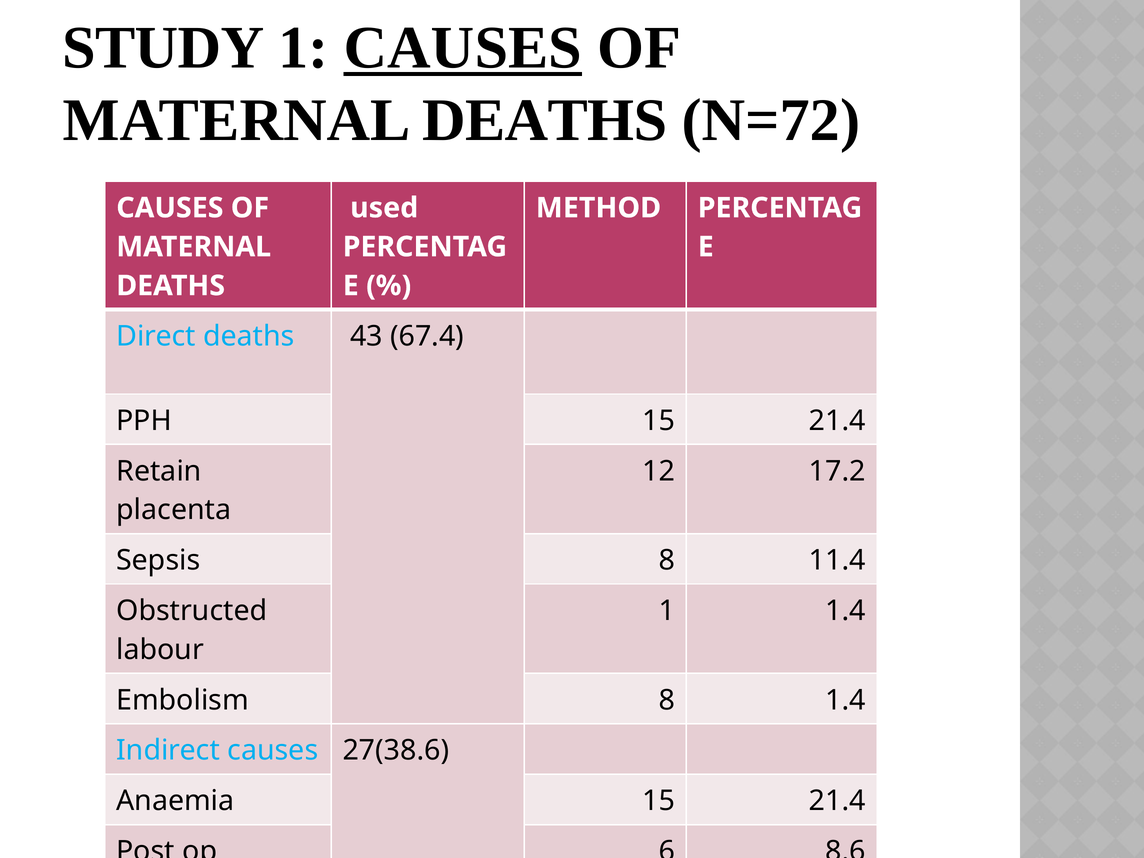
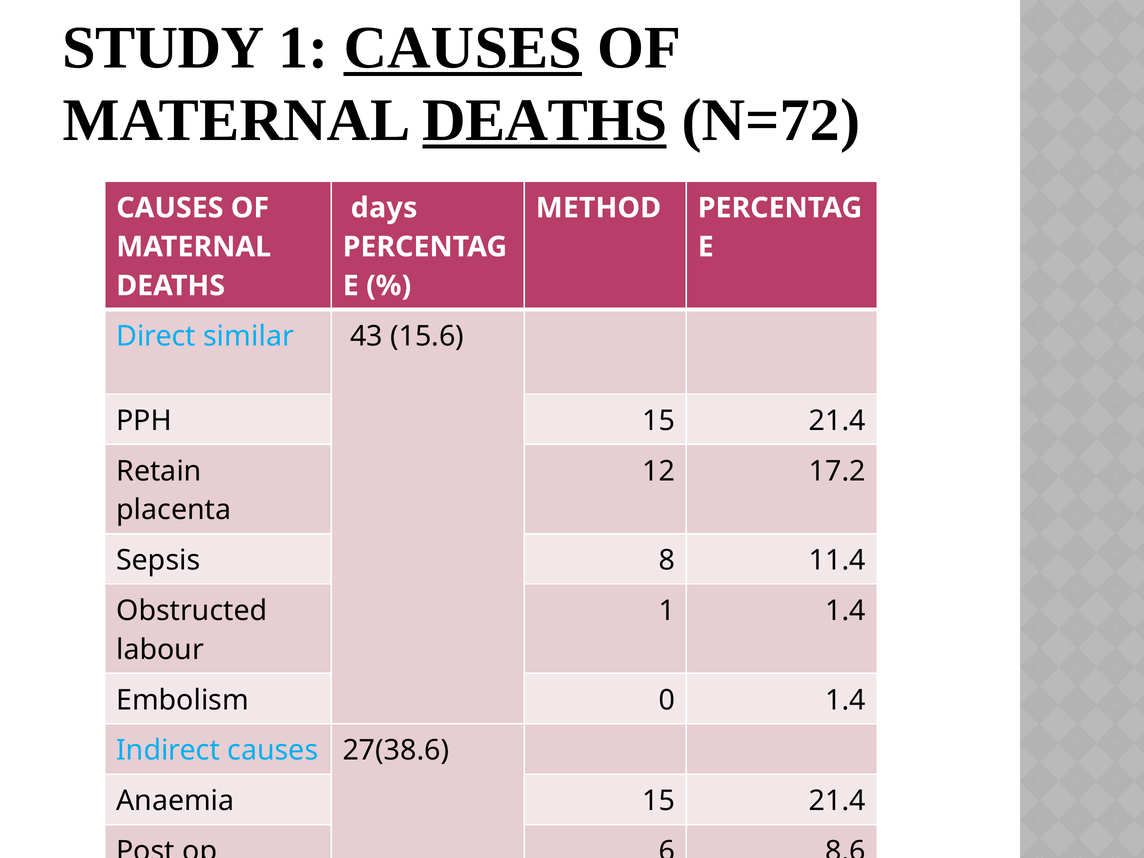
DEATHS at (545, 121) underline: none -> present
used: used -> days
Direct deaths: deaths -> similar
67.4: 67.4 -> 15.6
Embolism 8: 8 -> 0
